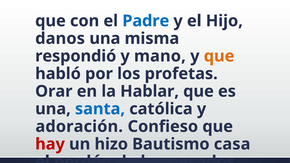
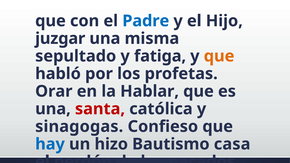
danos: danos -> juzgar
respondió: respondió -> sepultado
mano: mano -> fatiga
santa colour: blue -> red
adoración: adoración -> sinagogas
hay colour: red -> blue
